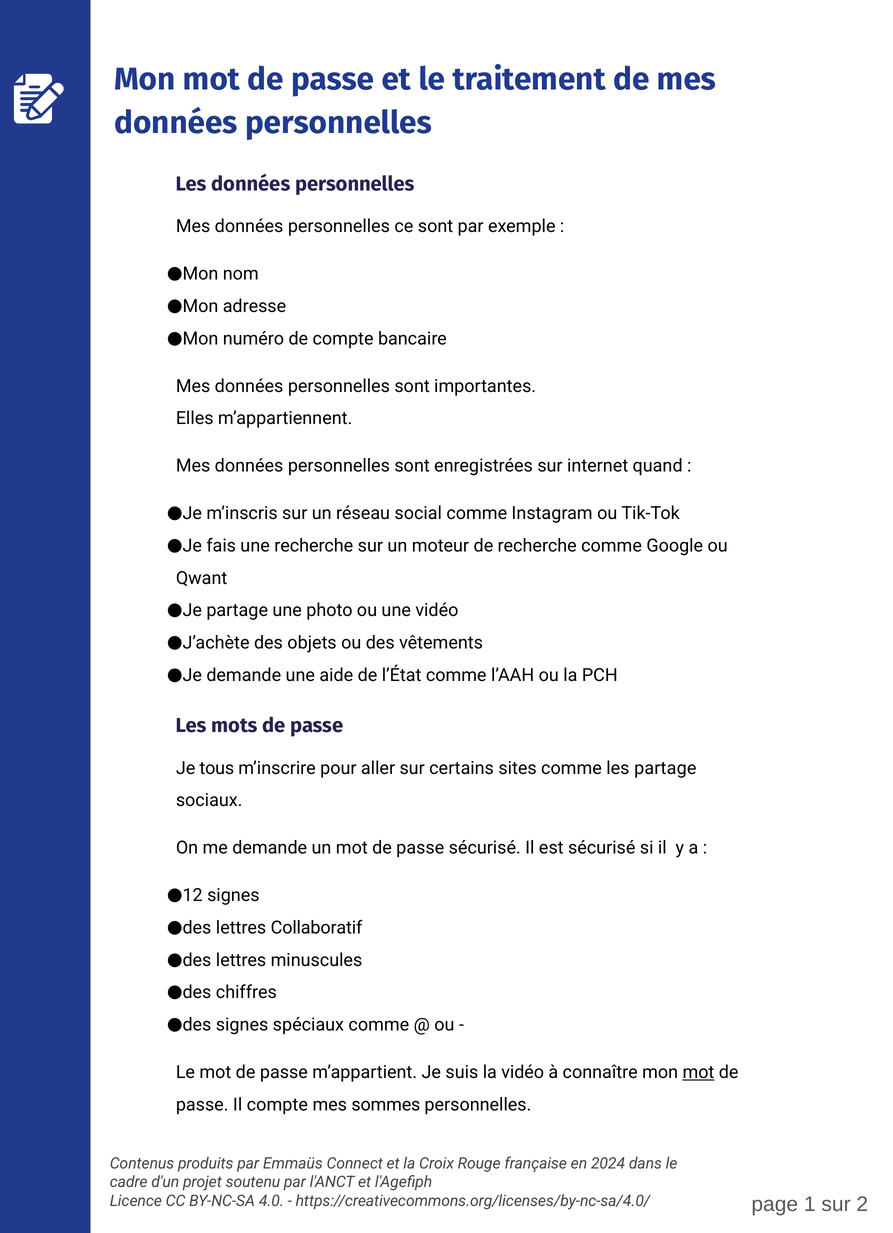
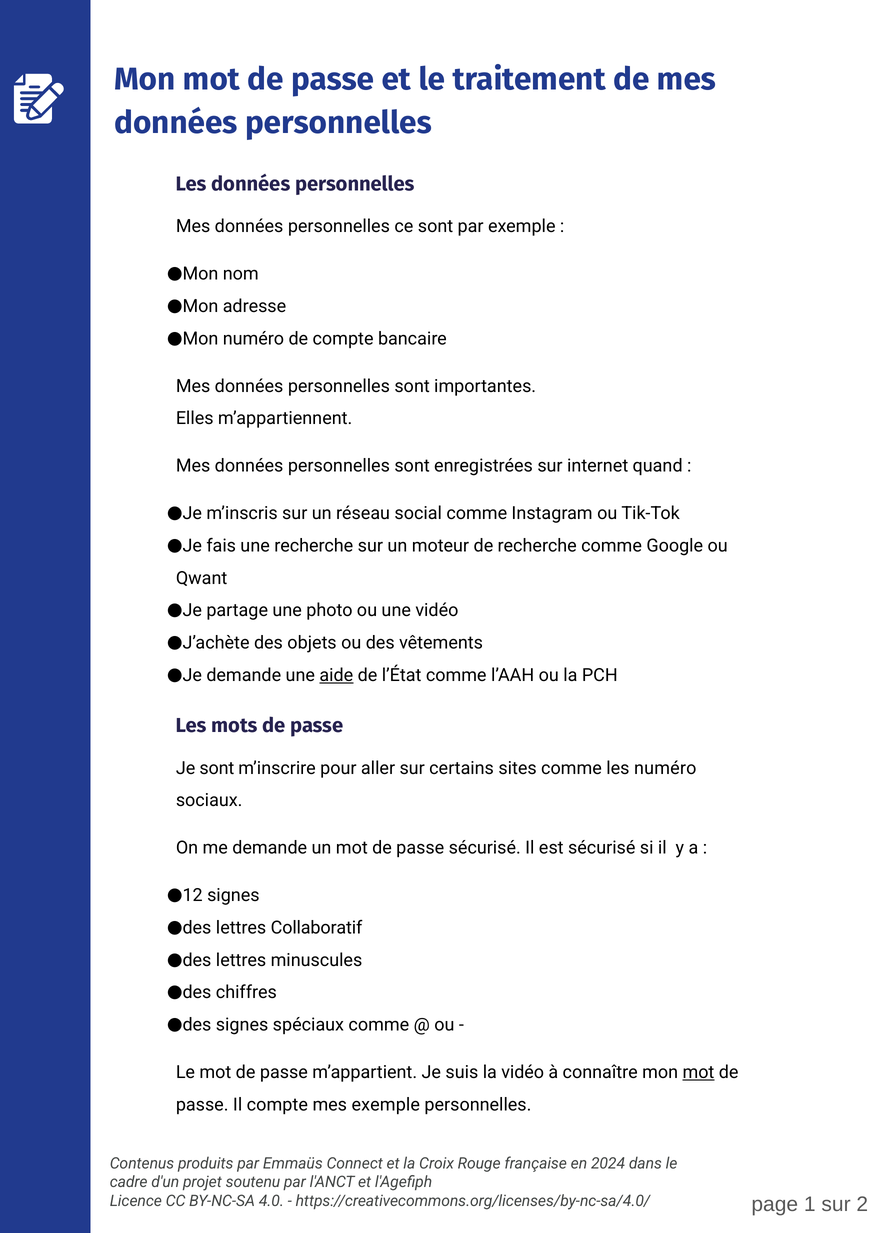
aide underline: none -> present
Je tous: tous -> sont
les partage: partage -> numéro
mes sommes: sommes -> exemple
